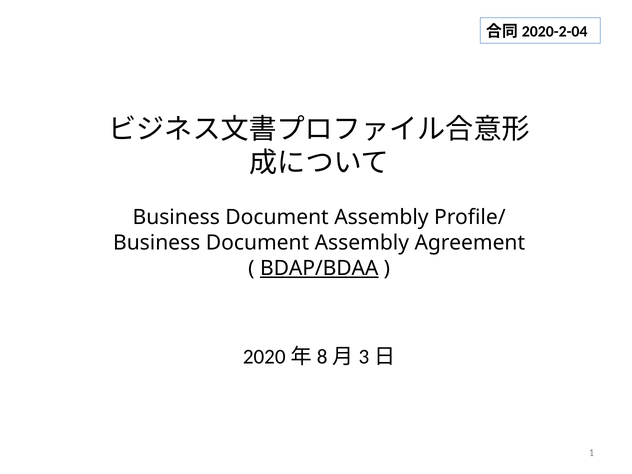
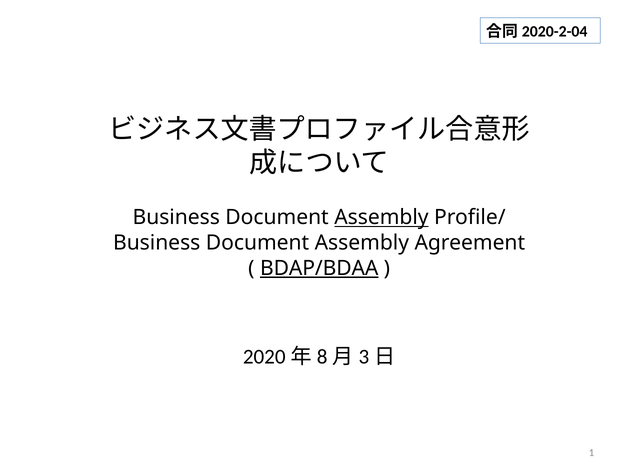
Assembly at (381, 218) underline: none -> present
